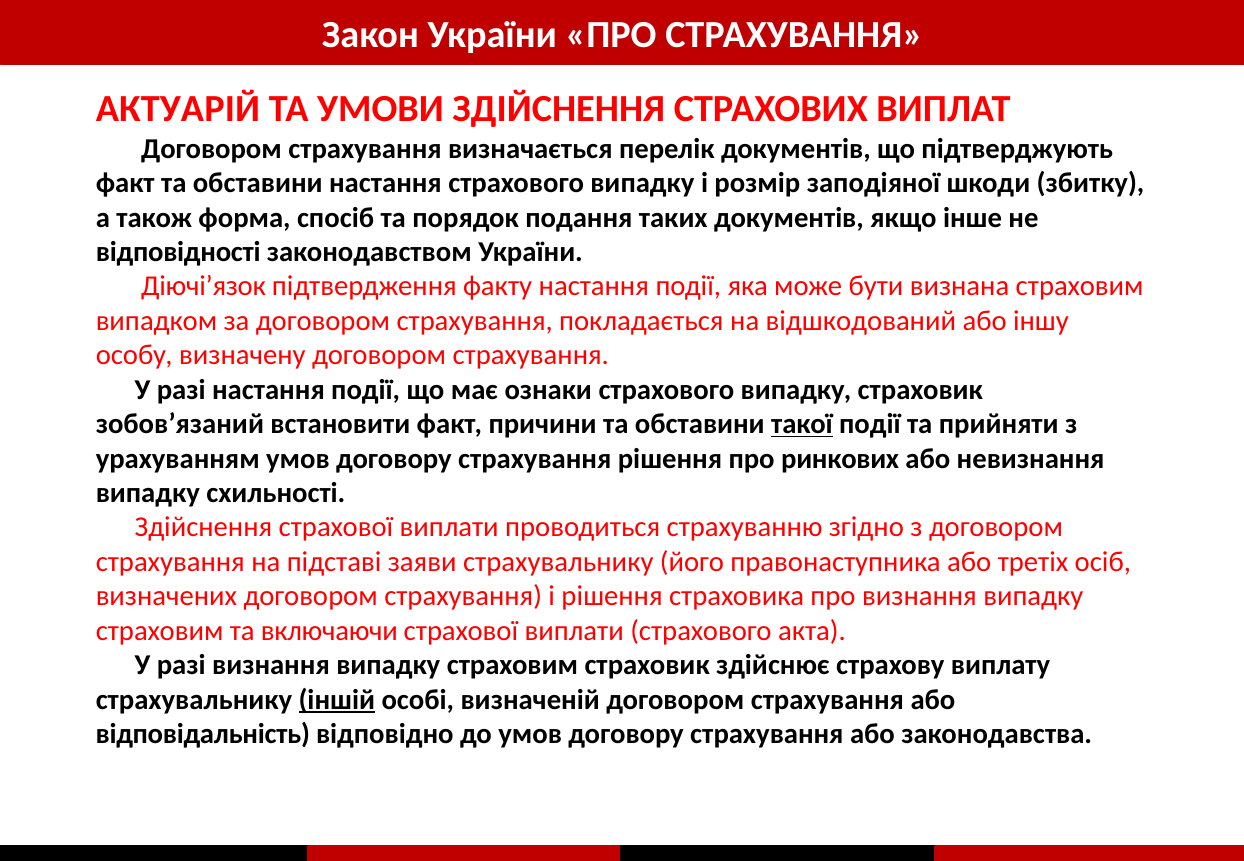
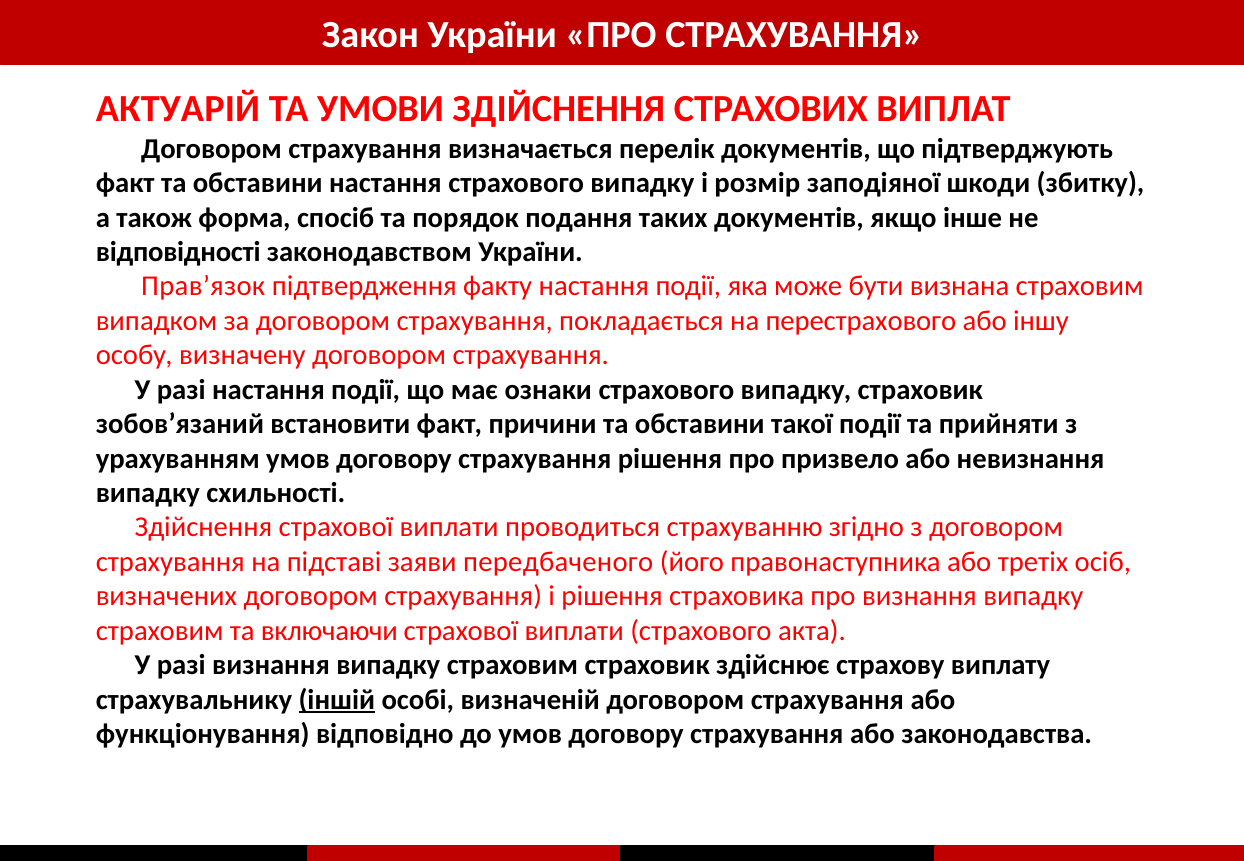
Діючі’язок: Діючі’язок -> Прав’язок
відшкодований: відшкодований -> перестрахового
такої underline: present -> none
ринкових: ринкових -> призвело
заяви страхувальнику: страхувальнику -> передбаченого
відповідальність: відповідальність -> функціонування
